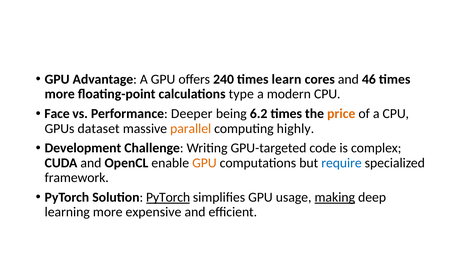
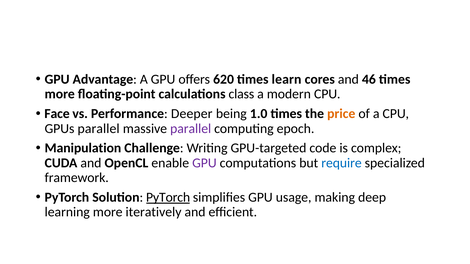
240: 240 -> 620
type: type -> class
6.2: 6.2 -> 1.0
GPUs dataset: dataset -> parallel
parallel at (191, 129) colour: orange -> purple
highly: highly -> epoch
Development: Development -> Manipulation
GPU at (204, 163) colour: orange -> purple
making underline: present -> none
expensive: expensive -> iteratively
